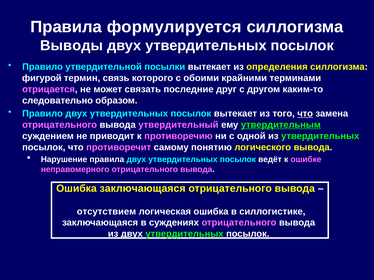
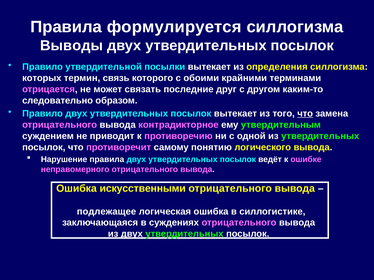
фигурой: фигурой -> которых
утвердительный: утвердительный -> контрадикторное
утвердительным underline: present -> none
Ошибка заключающаяся: заключающаяся -> искусственными
отсутствием: отсутствием -> подлежащее
